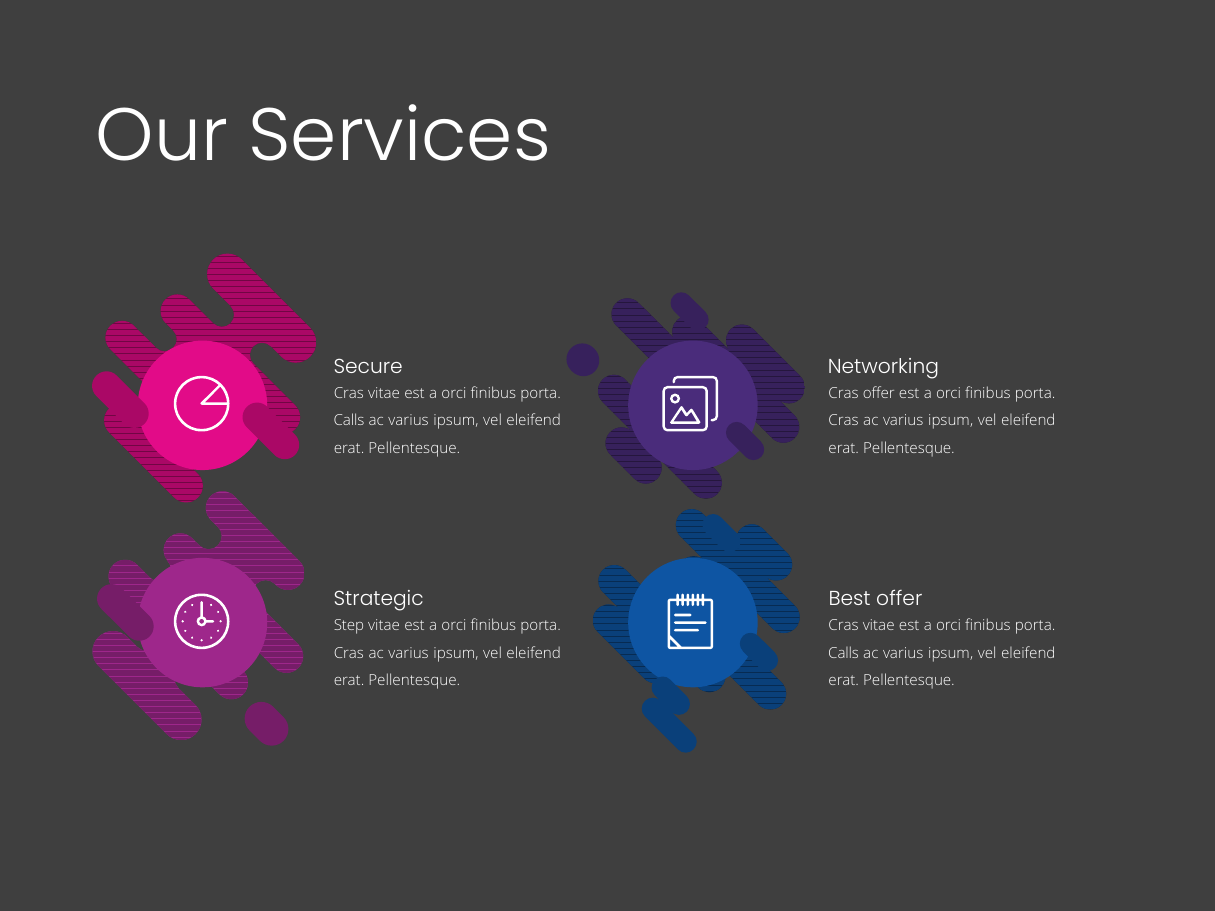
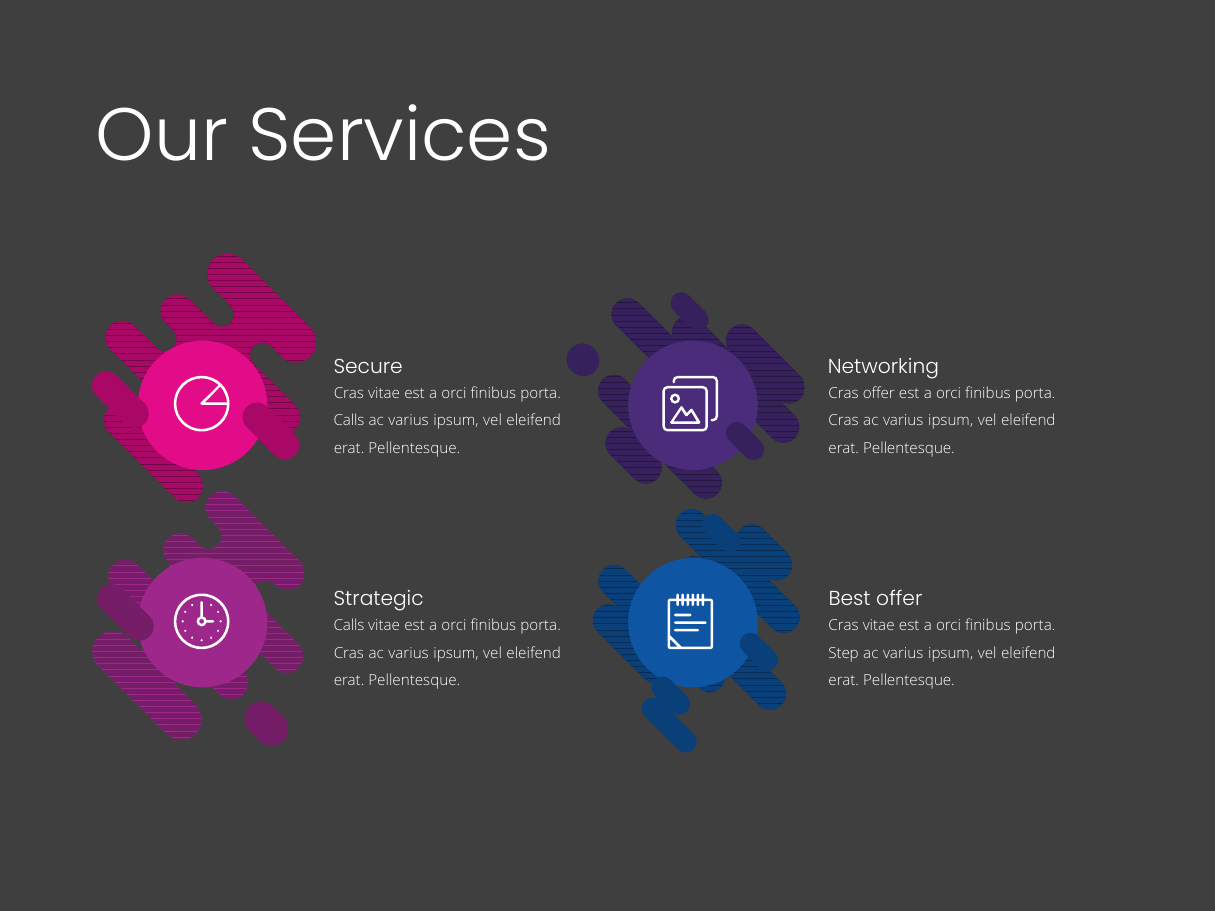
Step at (349, 626): Step -> Calls
Calls at (844, 653): Calls -> Step
